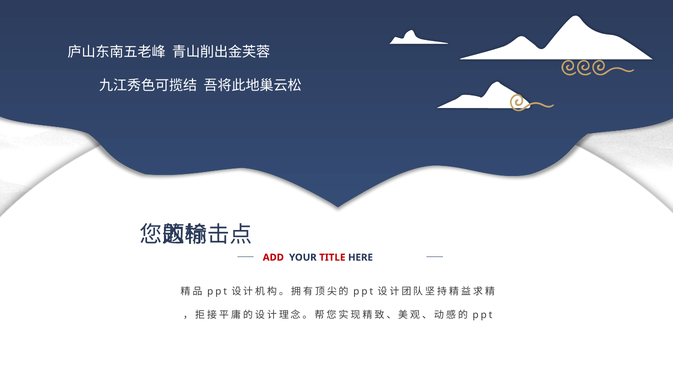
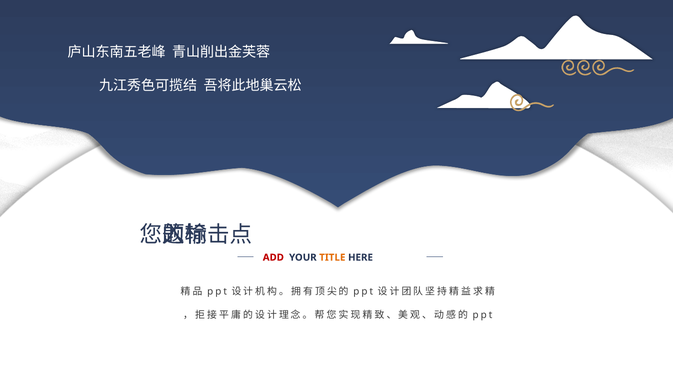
TITLE colour: red -> orange
